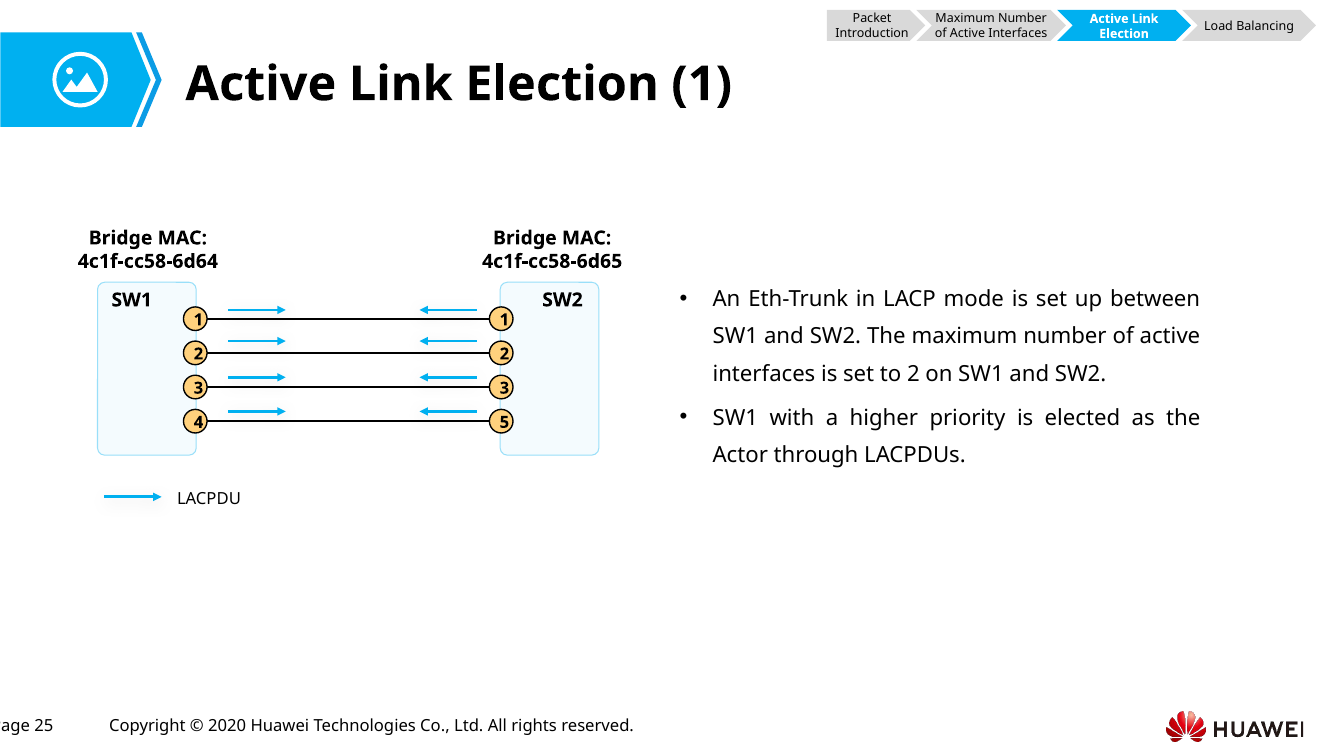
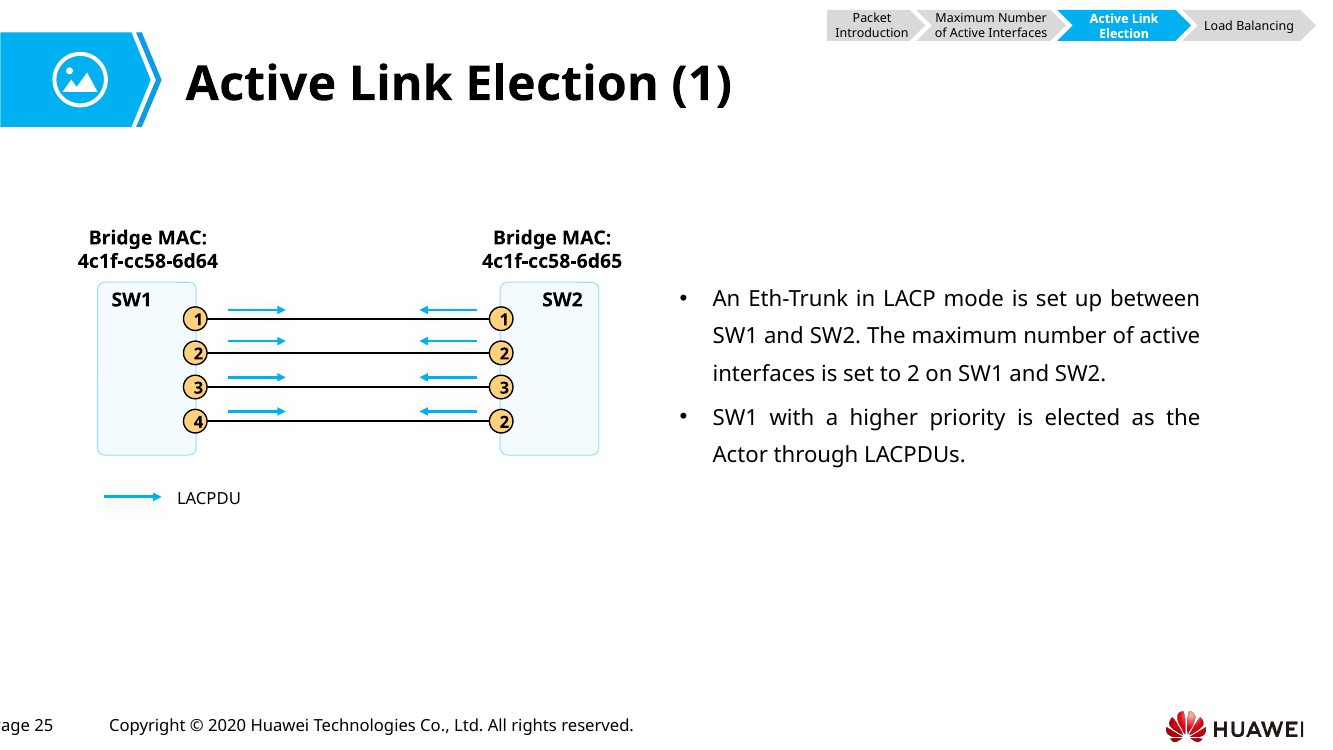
4 5: 5 -> 2
